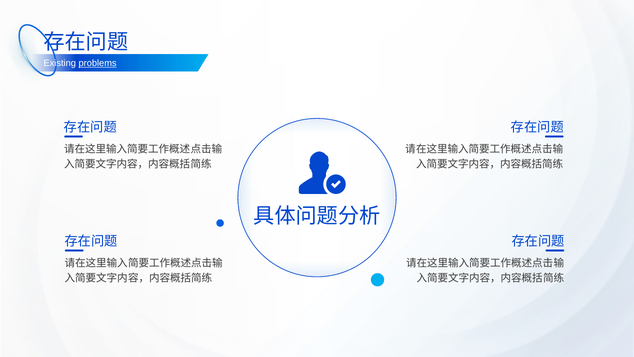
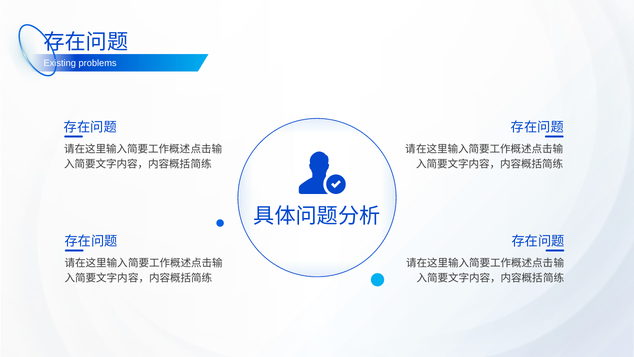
problems underline: present -> none
